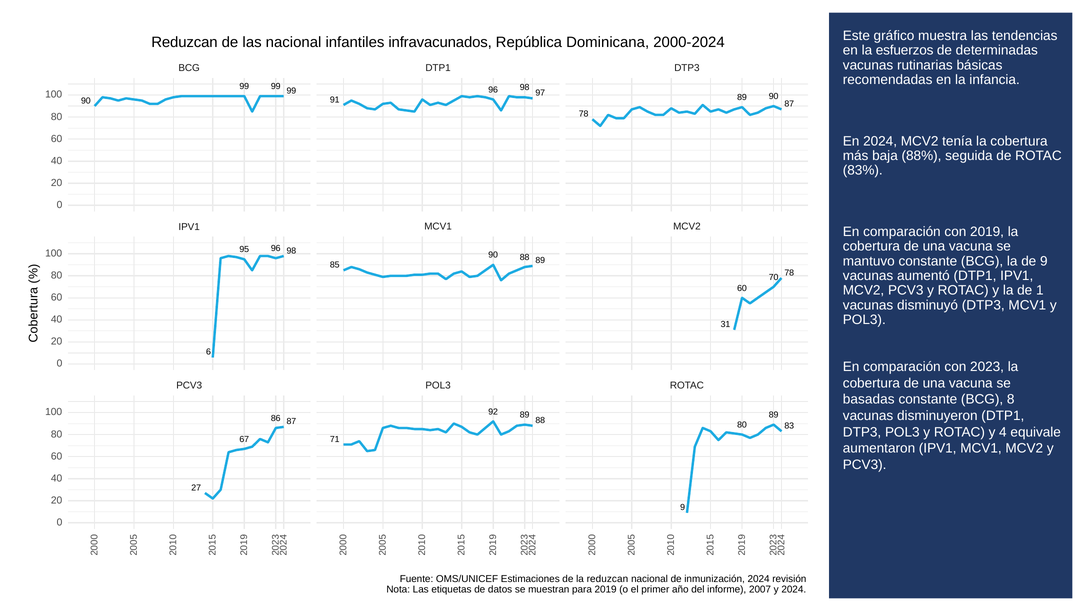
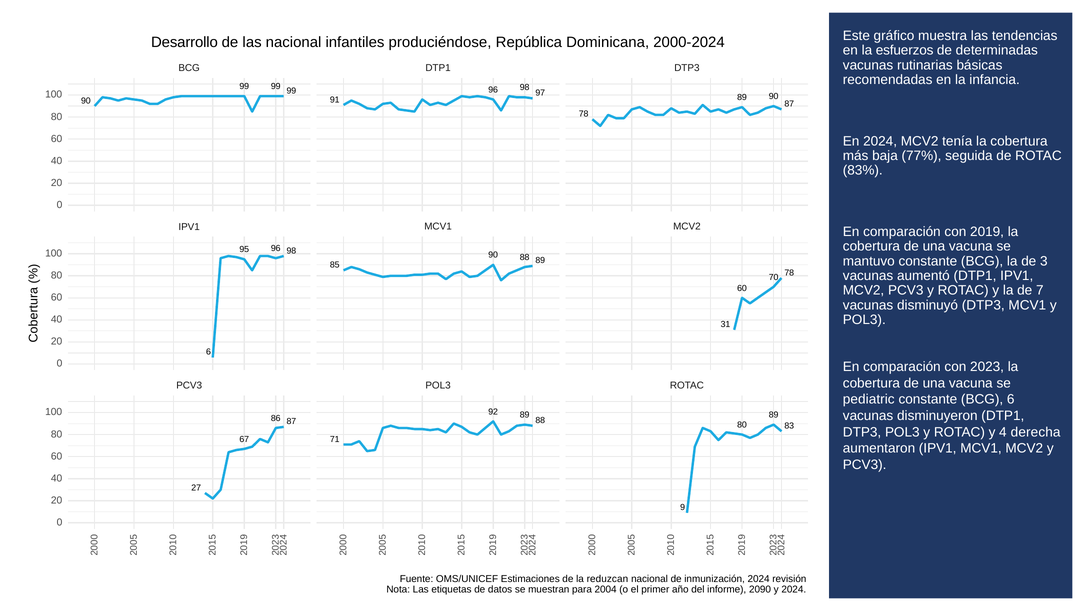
Reduzcan at (184, 42): Reduzcan -> Desarrollo
infravacunados: infravacunados -> produciéndose
88%: 88% -> 77%
de 9: 9 -> 3
de 1: 1 -> 7
basadas: basadas -> pediatric
BCG 8: 8 -> 6
equivale: equivale -> derecha
para 2019: 2019 -> 2004
2007: 2007 -> 2090
